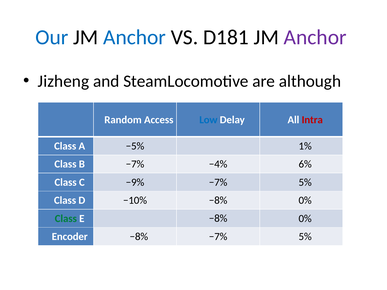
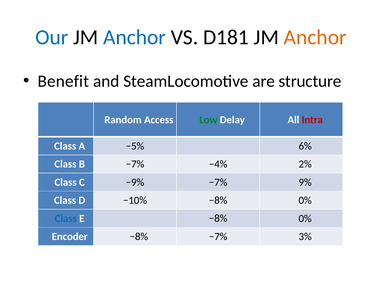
Anchor at (315, 37) colour: purple -> orange
Jizheng: Jizheng -> Benefit
although: although -> structure
Low colour: blue -> green
1%: 1% -> 6%
6%: 6% -> 2%
−9% −7% 5%: 5% -> 9%
Class at (66, 219) colour: green -> blue
−8% −7% 5%: 5% -> 3%
